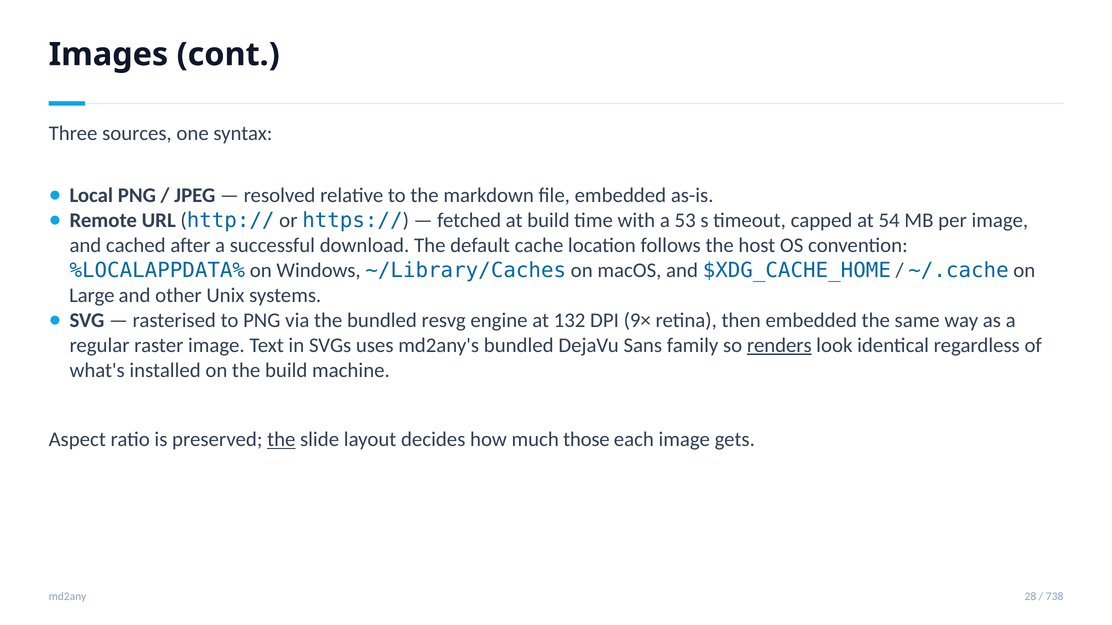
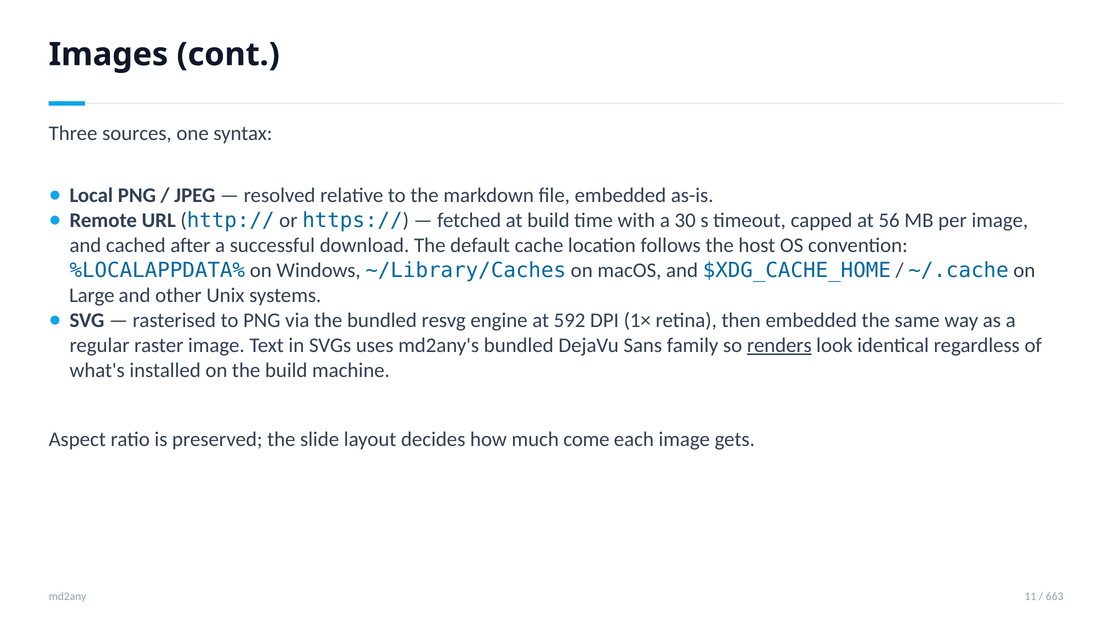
53: 53 -> 30
54: 54 -> 56
132: 132 -> 592
9×: 9× -> 1×
the at (281, 440) underline: present -> none
those: those -> come
28: 28 -> 11
738: 738 -> 663
